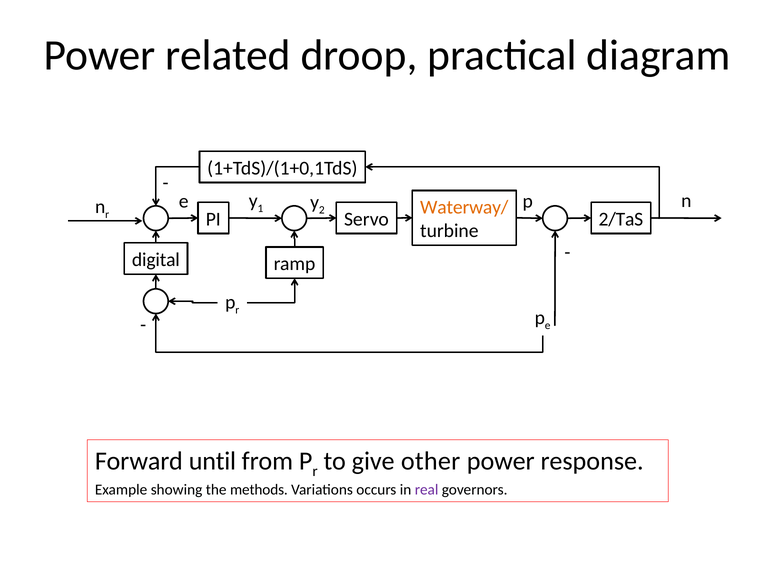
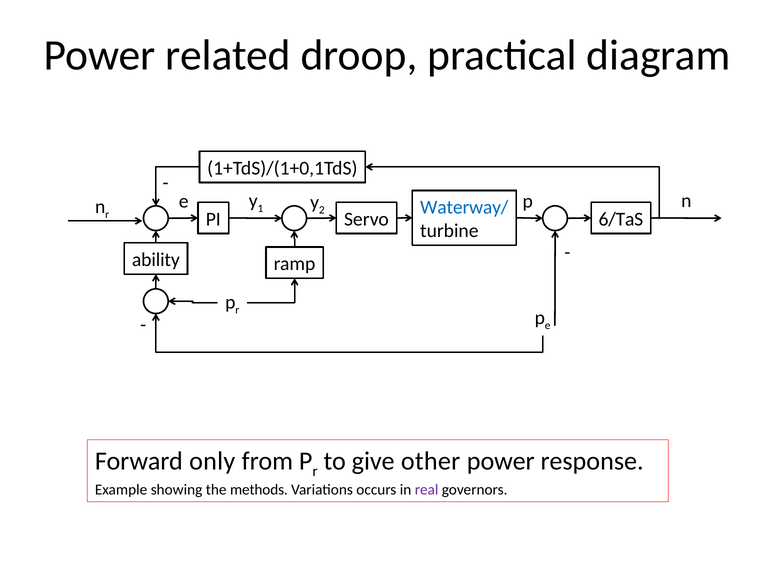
Waterway/ colour: orange -> blue
2/TaS: 2/TaS -> 6/TaS
digital: digital -> ability
until: until -> only
